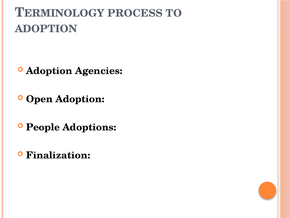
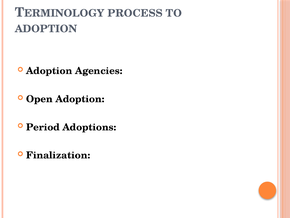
People: People -> Period
